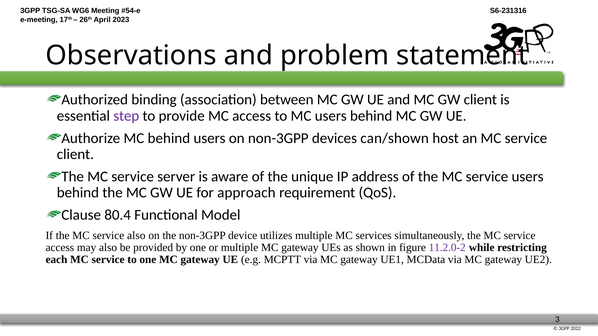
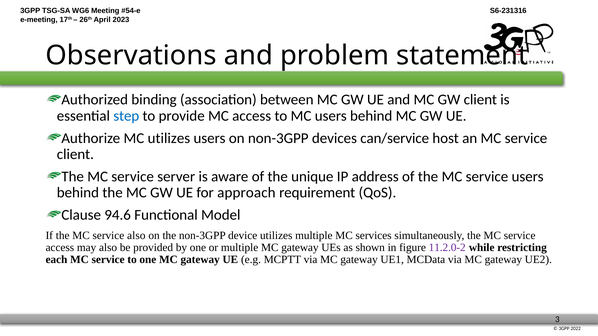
step colour: purple -> blue
MC behind: behind -> utilizes
can/shown: can/shown -> can/service
80.4: 80.4 -> 94.6
